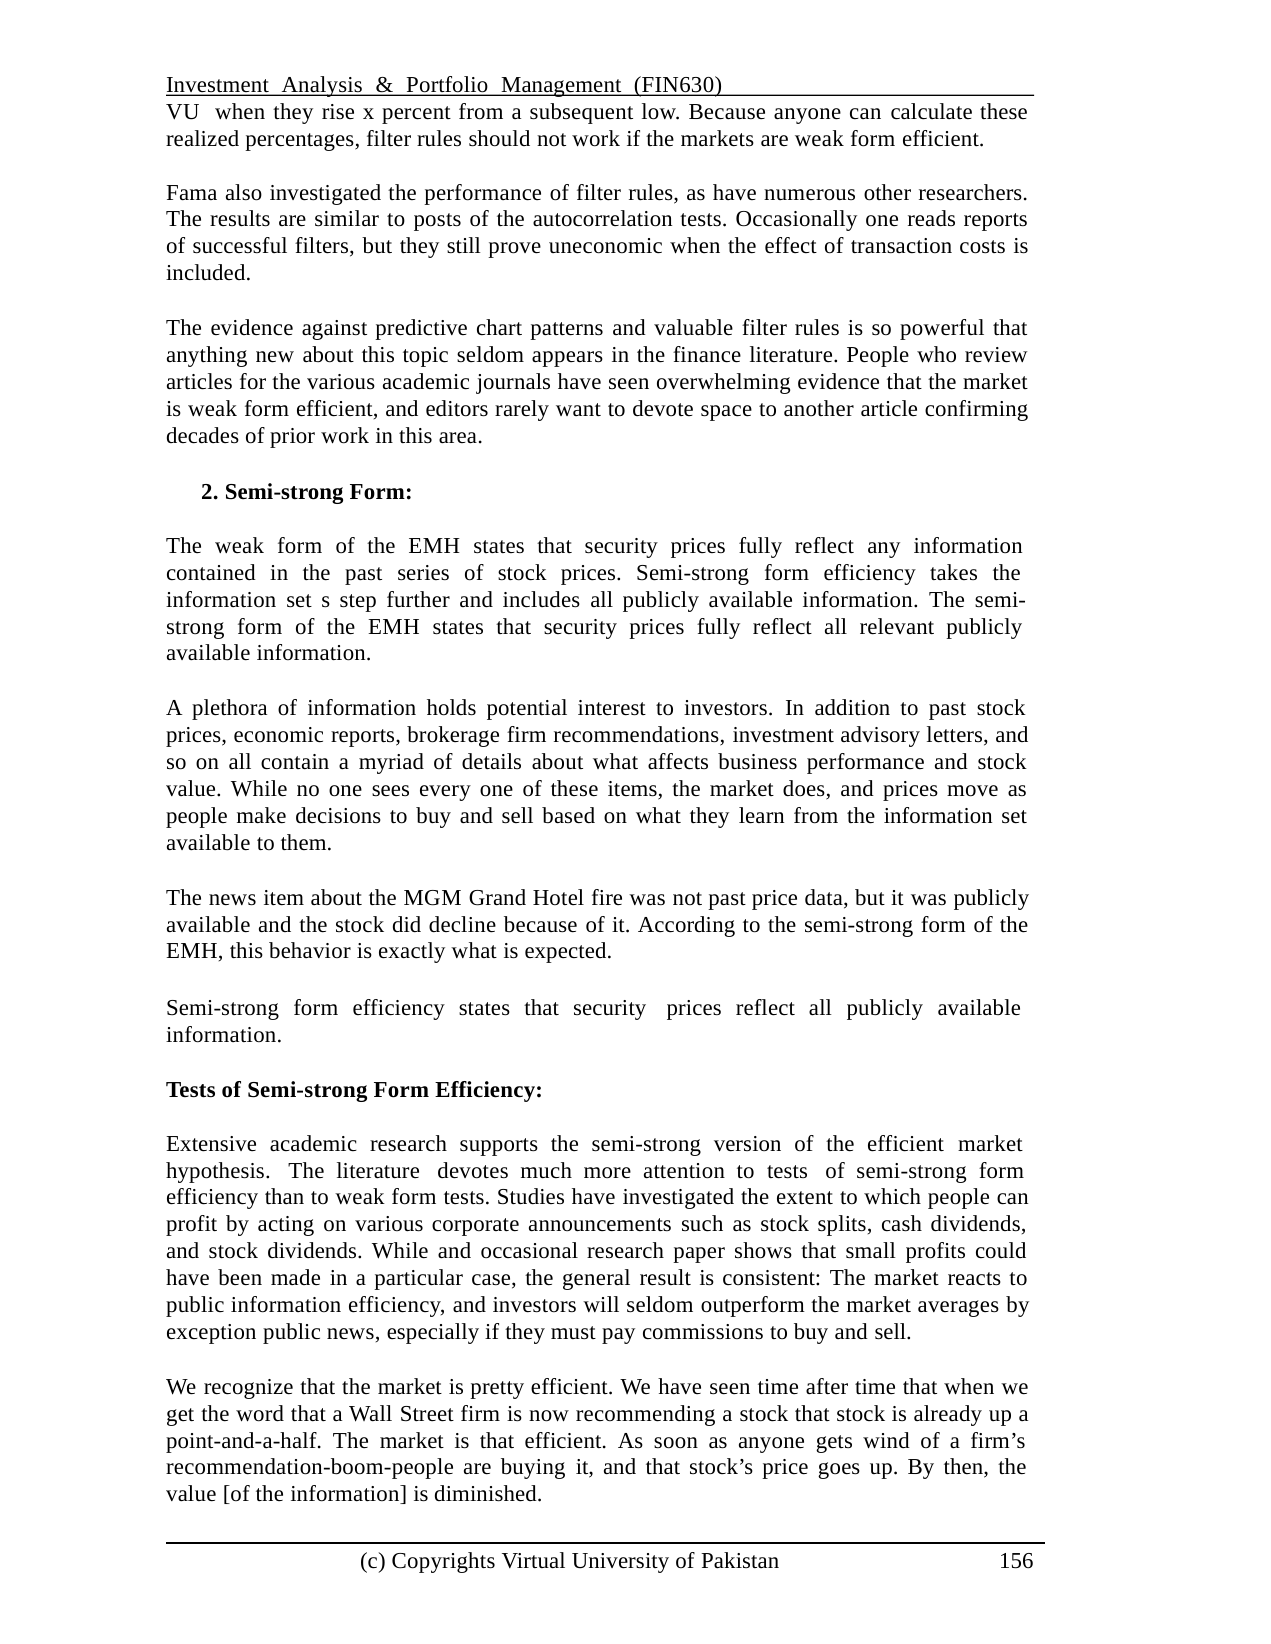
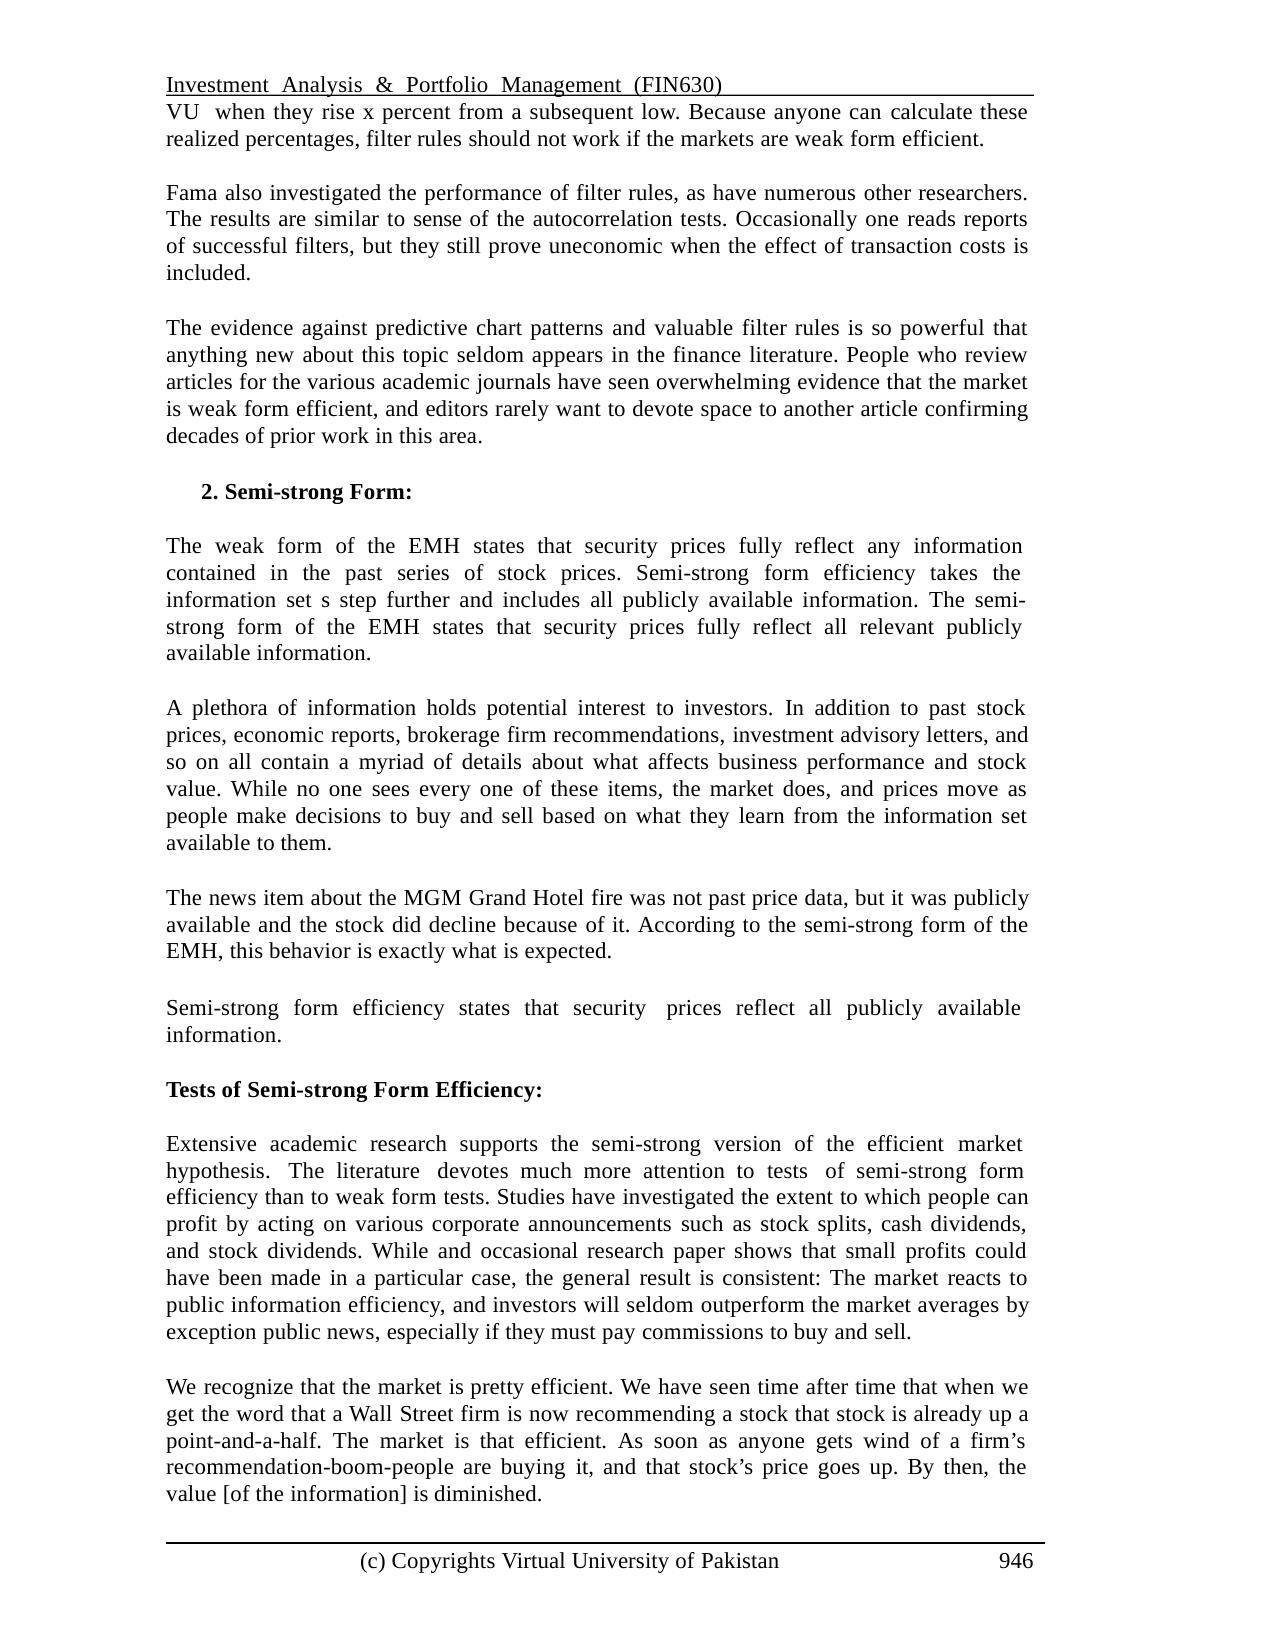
posts: posts -> sense
156: 156 -> 946
